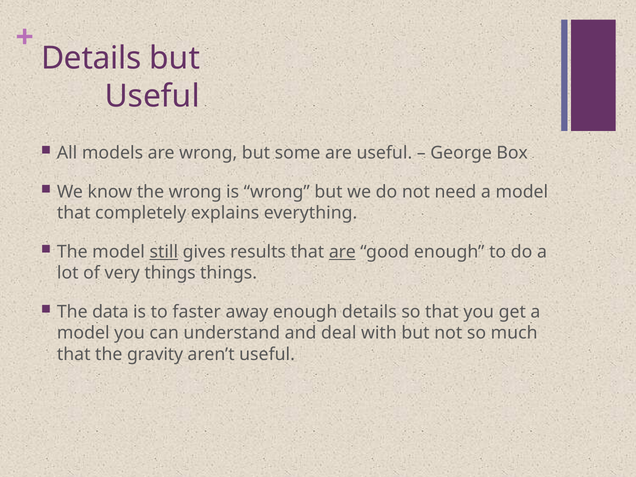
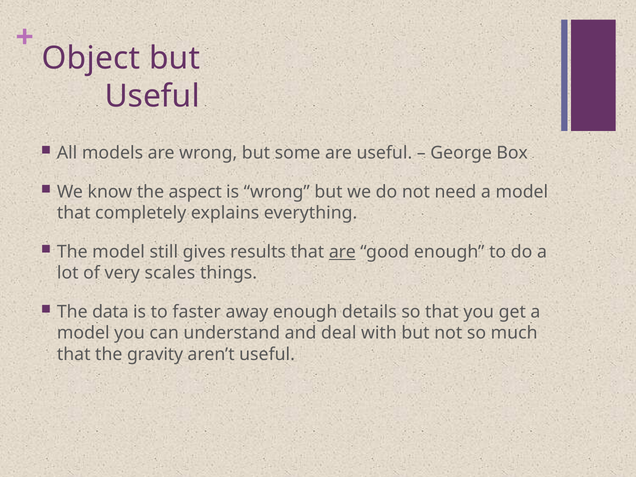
Details at (91, 58): Details -> Object
the wrong: wrong -> aspect
still underline: present -> none
very things: things -> scales
